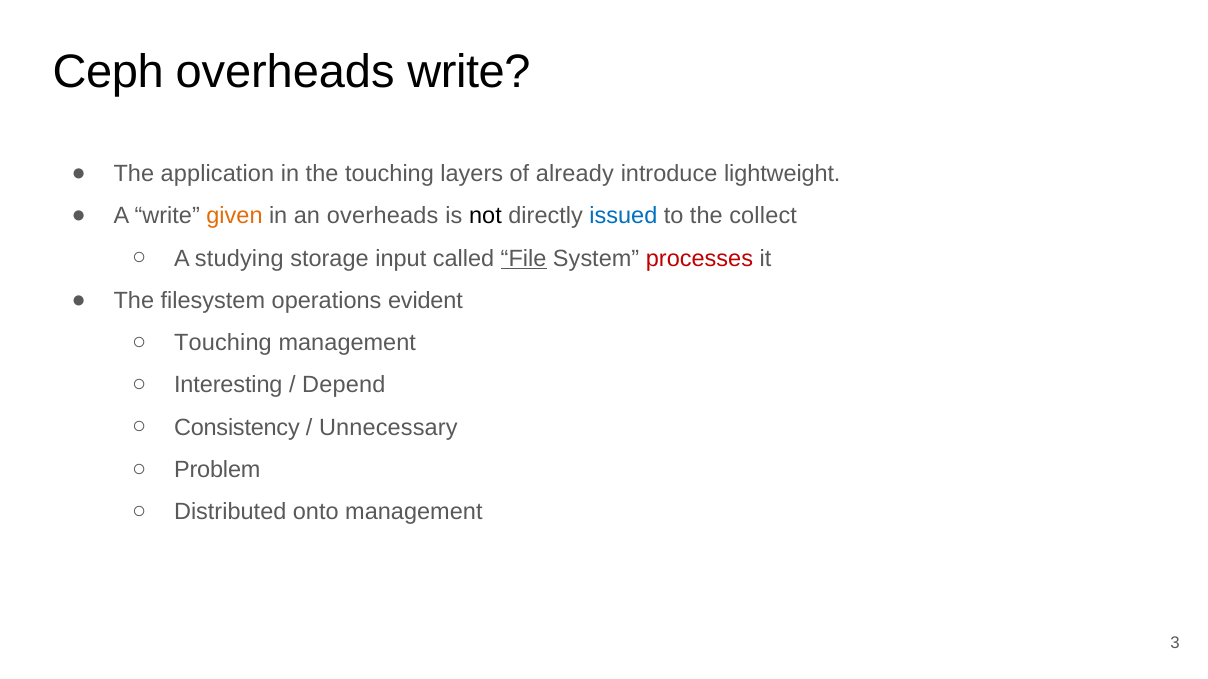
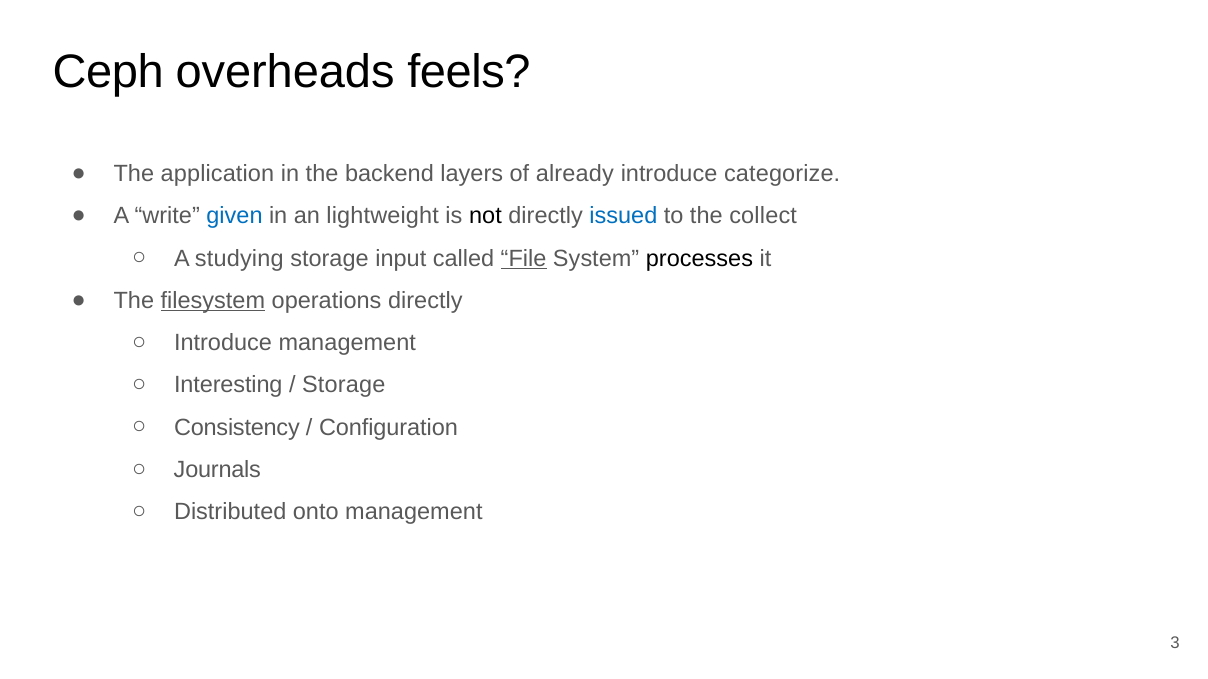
overheads write: write -> feels
the touching: touching -> backend
lightweight: lightweight -> categorize
given colour: orange -> blue
an overheads: overheads -> lightweight
processes colour: red -> black
filesystem underline: none -> present
operations evident: evident -> directly
Touching at (223, 343): Touching -> Introduce
Depend at (344, 385): Depend -> Storage
Unnecessary: Unnecessary -> Configuration
Problem: Problem -> Journals
